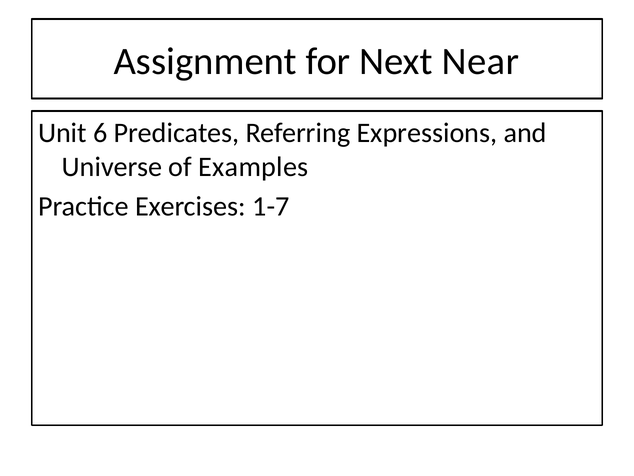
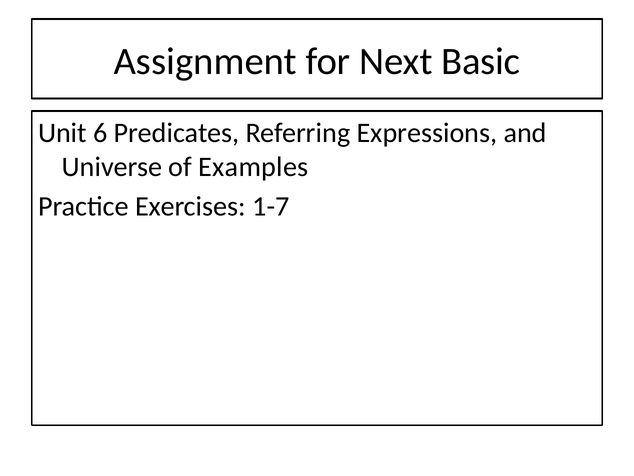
Near: Near -> Basic
